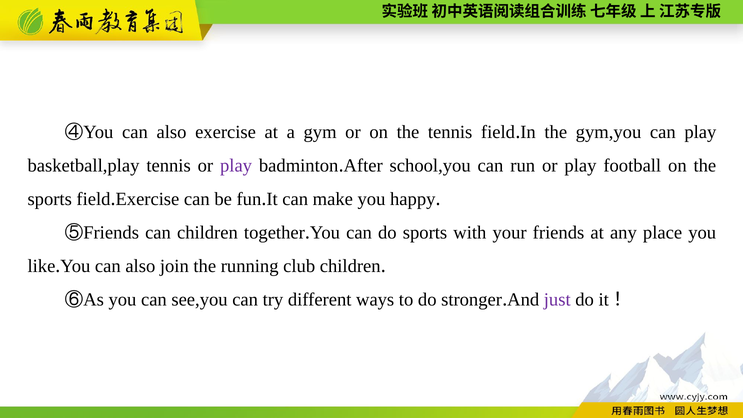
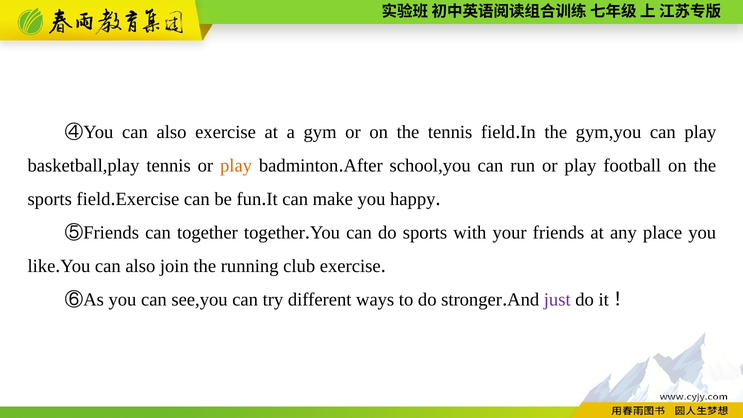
play at (236, 166) colour: purple -> orange
can children: children -> together
club children: children -> exercise
